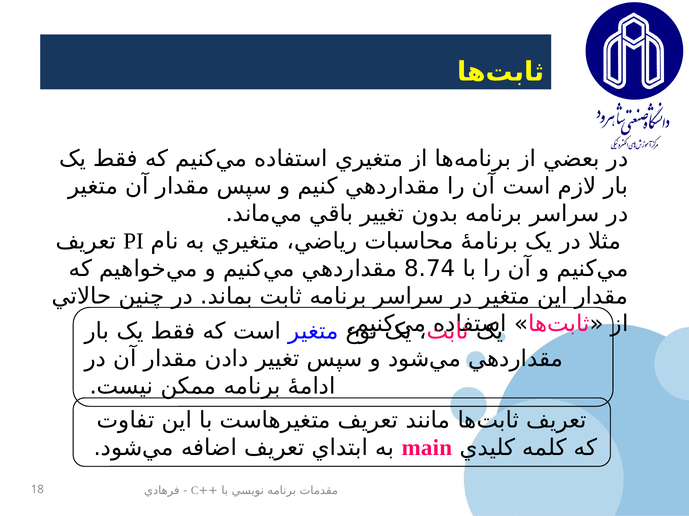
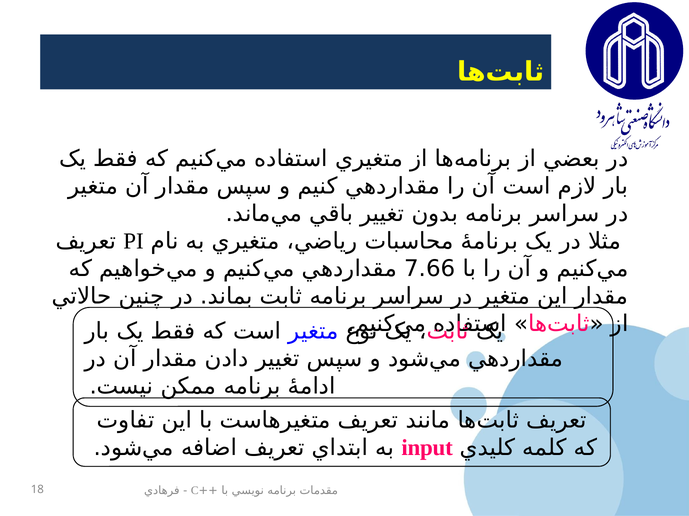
8.74: 8.74 -> 7.66
main: main -> input
